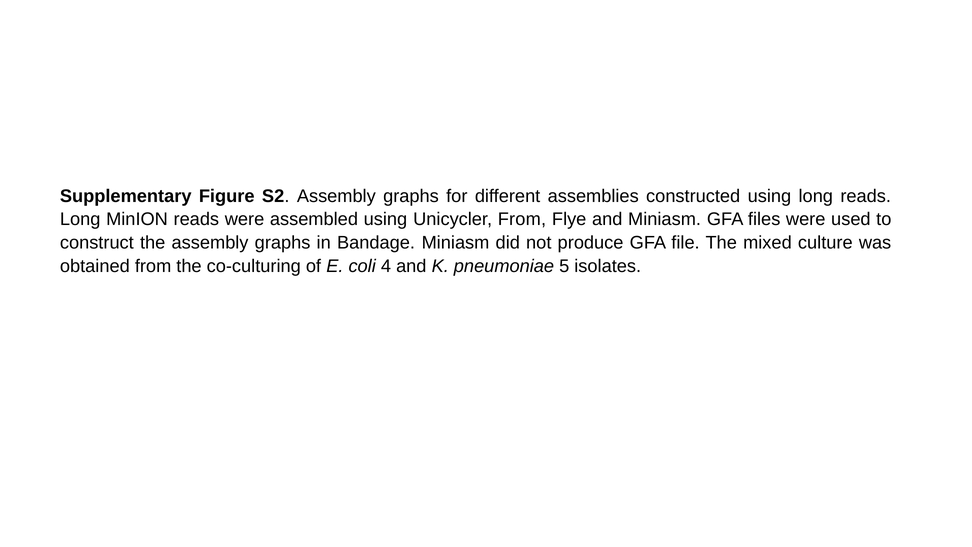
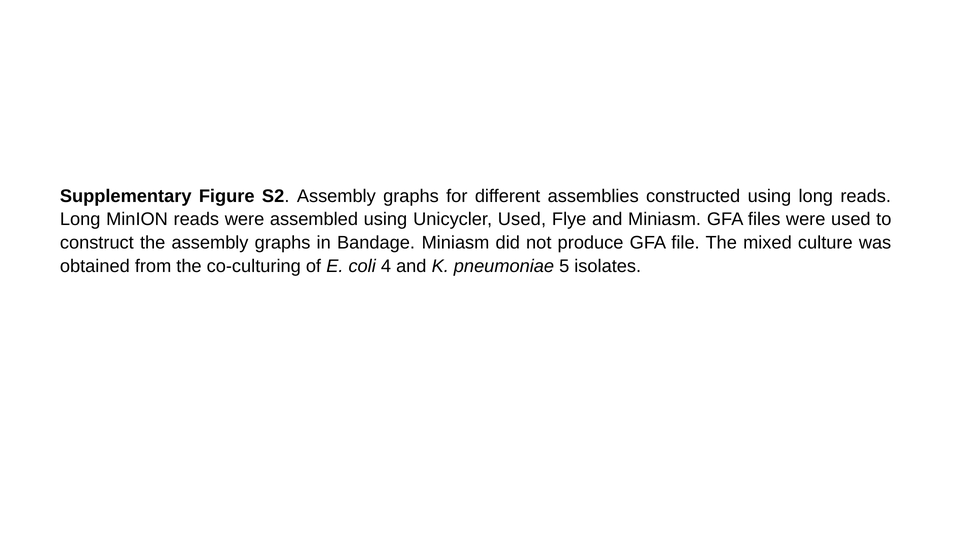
Unicycler From: From -> Used
